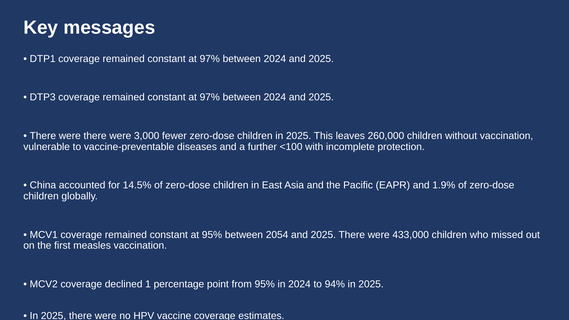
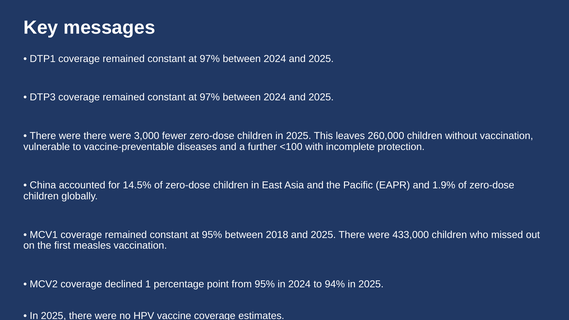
2054: 2054 -> 2018
